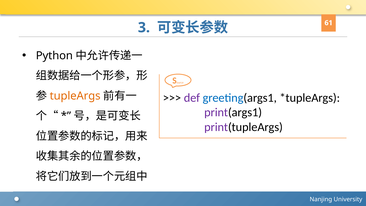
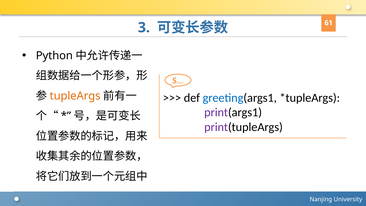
def colour: purple -> black
